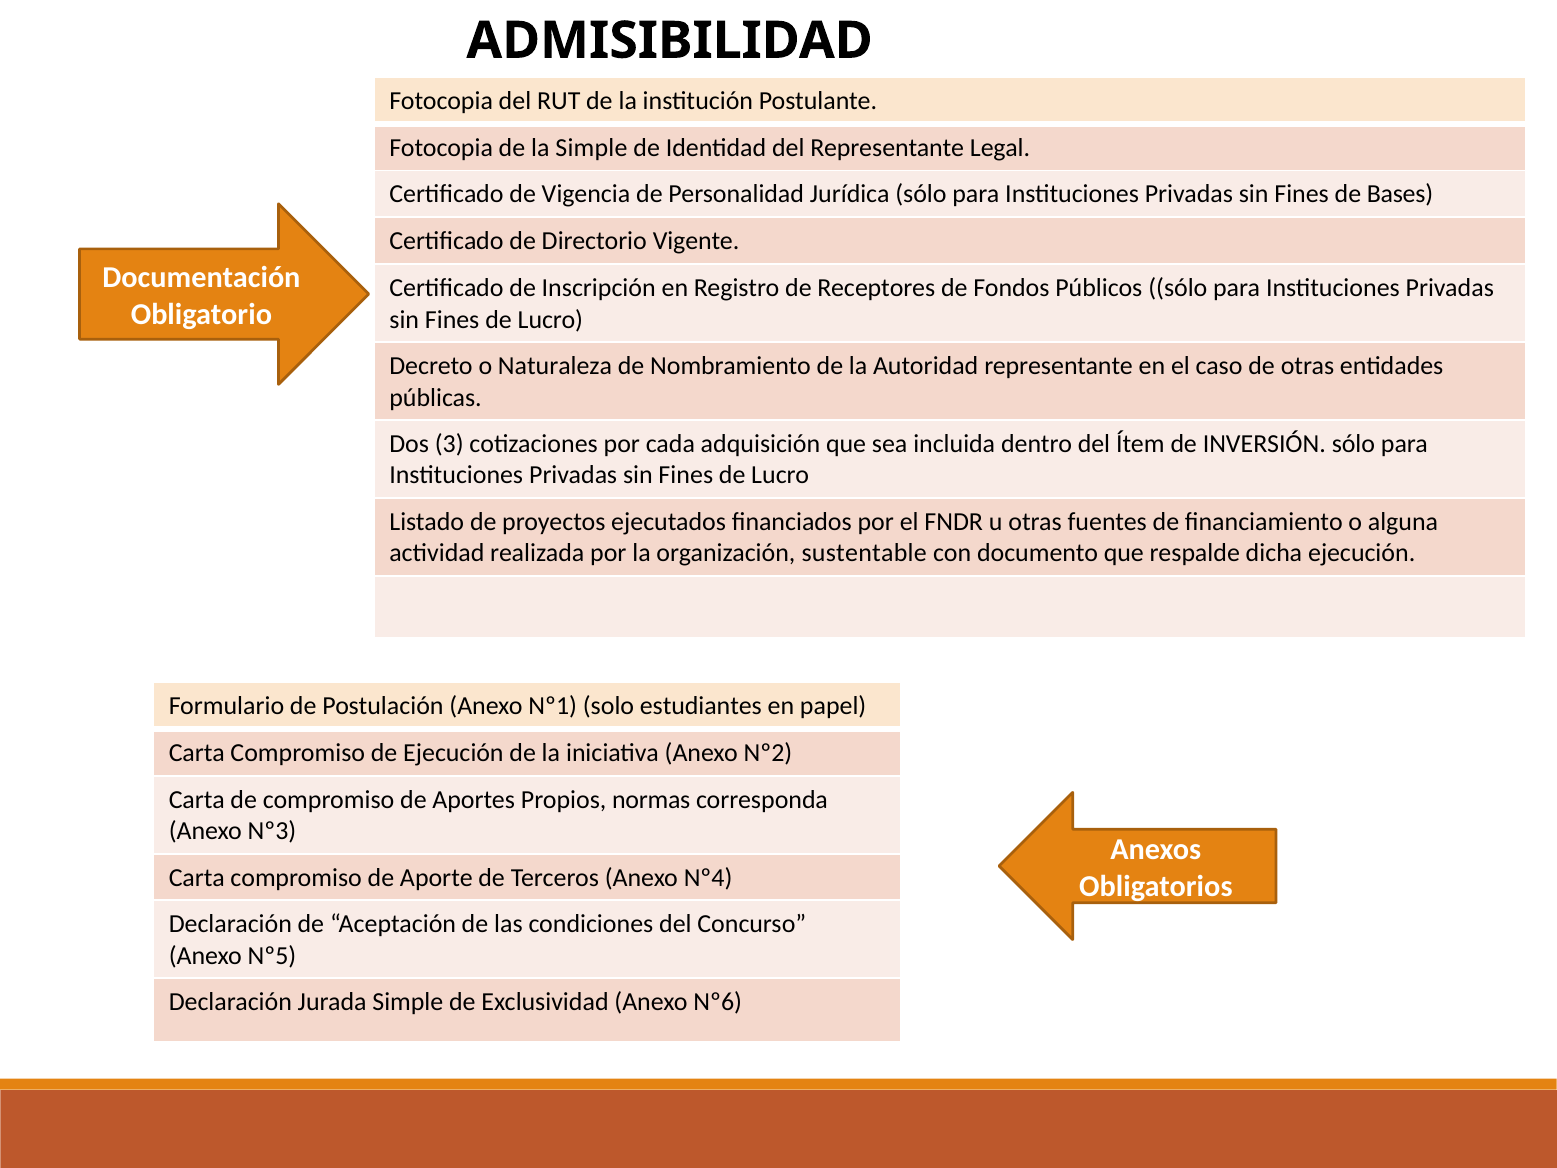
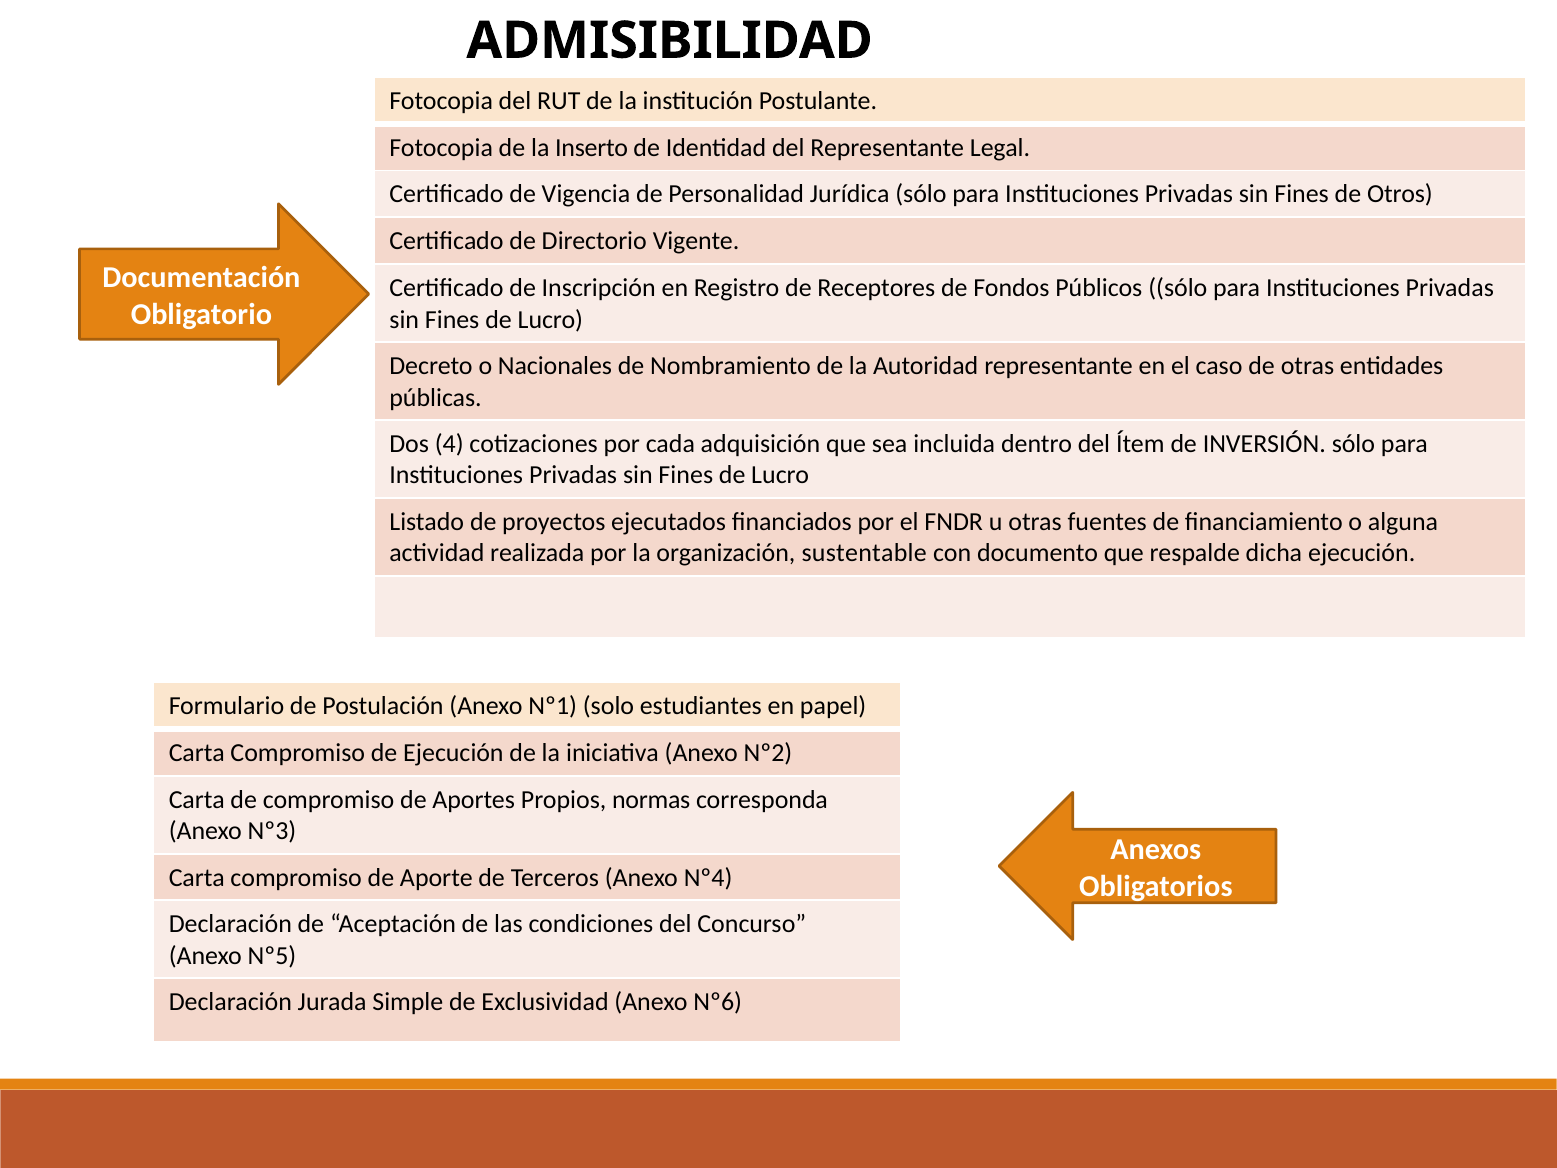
la Simple: Simple -> Inserto
Bases: Bases -> Otros
Naturaleza: Naturaleza -> Nacionales
3: 3 -> 4
